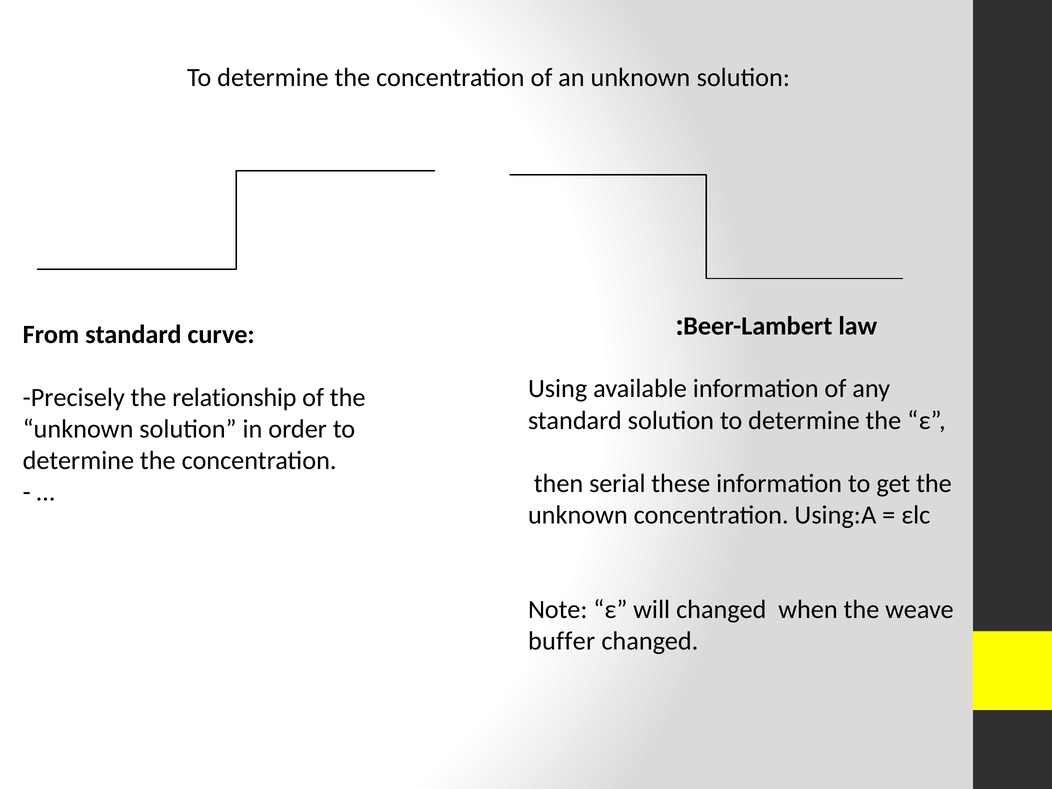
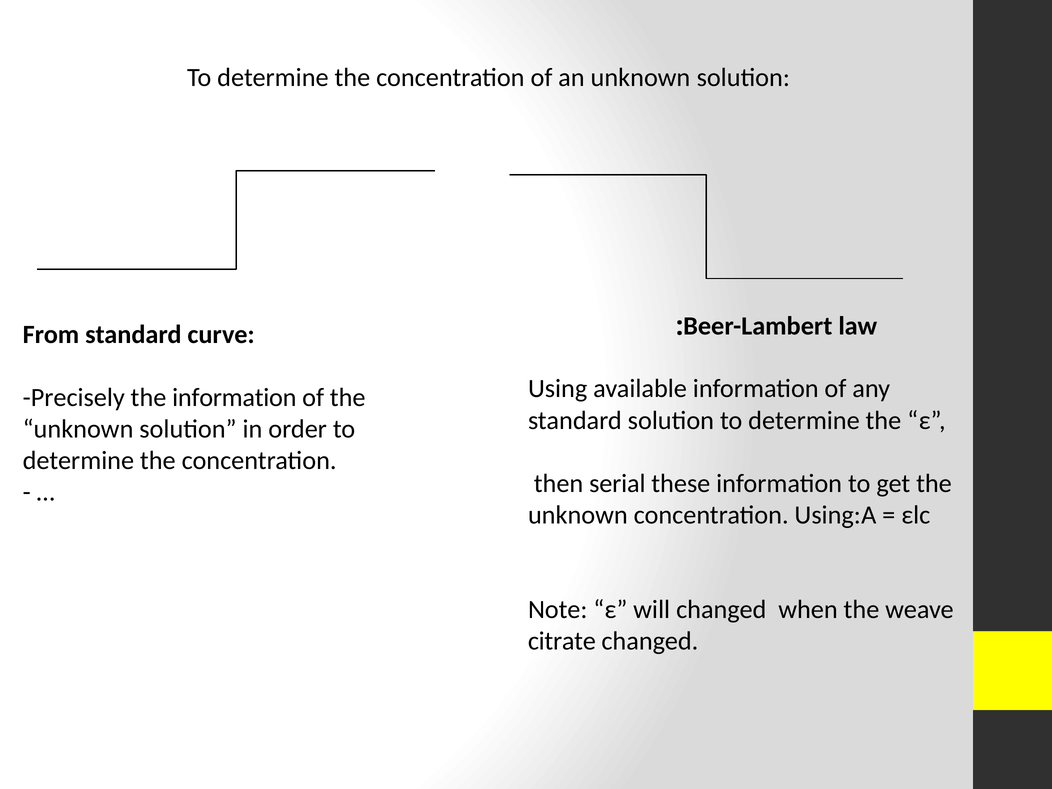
the relationship: relationship -> information
buffer: buffer -> citrate
